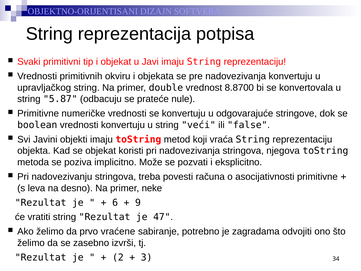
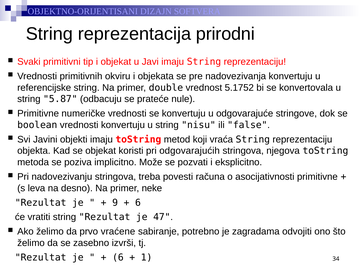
potpisa: potpisa -> prirodni
upravljačkog: upravljačkog -> referencijske
8.8700: 8.8700 -> 5.1752
veći: veći -> nisu
pri nadovezivanja: nadovezivanja -> odgovarajućih
6: 6 -> 9
9 at (138, 202): 9 -> 6
2 at (118, 257): 2 -> 6
3: 3 -> 1
